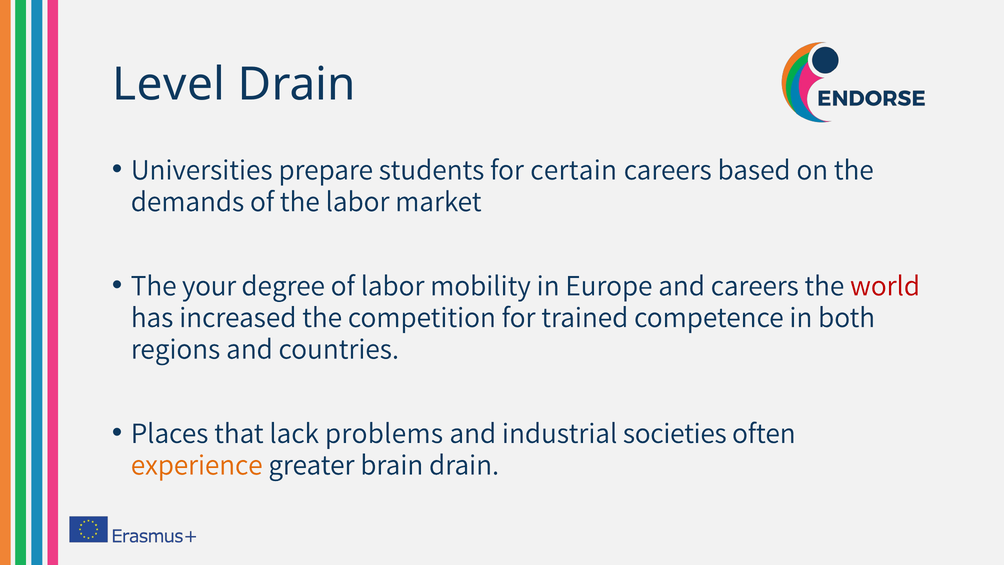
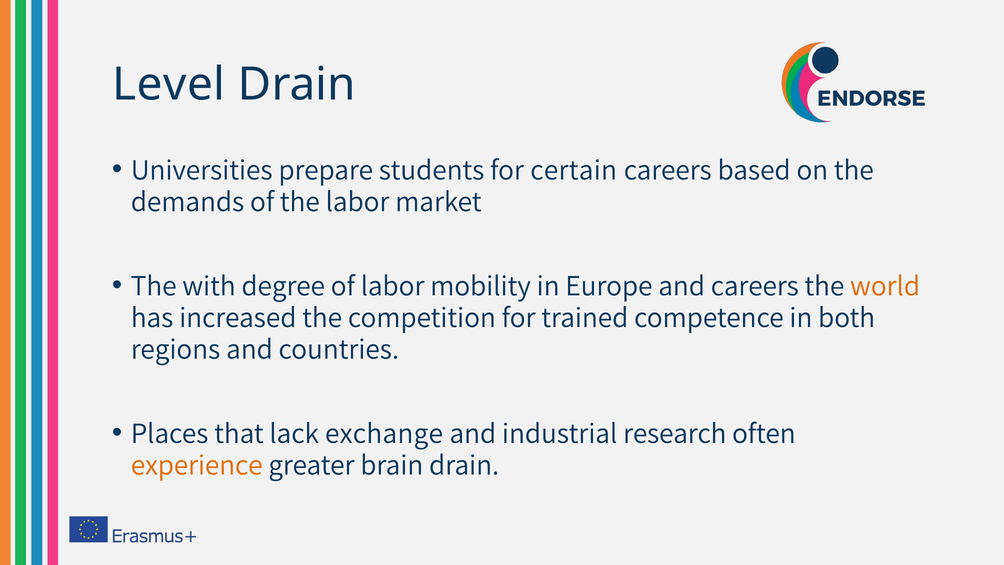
your: your -> with
world colour: red -> orange
problems: problems -> exchange
societies: societies -> research
